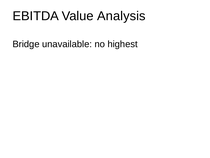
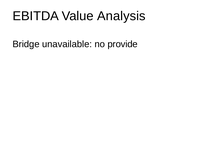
highest: highest -> provide
